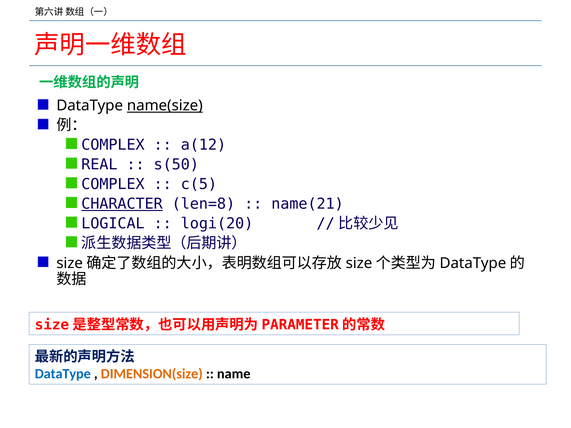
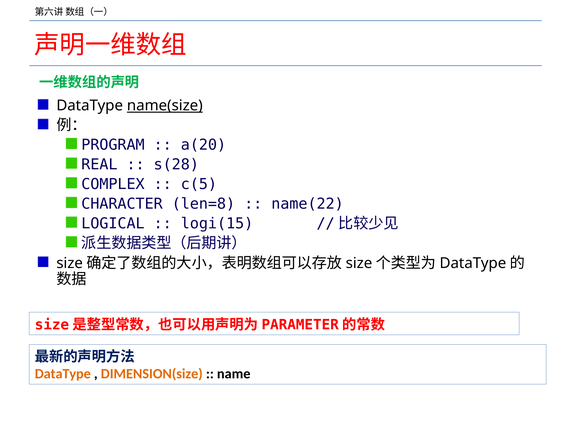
COMPLEX at (113, 145): COMPLEX -> PROGRAM
a(12: a(12 -> a(20
s(50: s(50 -> s(28
CHARACTER underline: present -> none
name(21: name(21 -> name(22
logi(20: logi(20 -> logi(15
DataType at (63, 374) colour: blue -> orange
